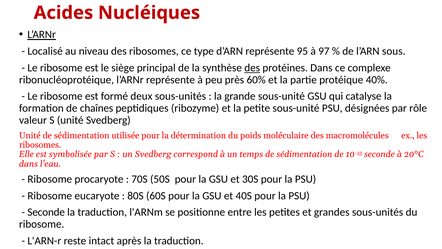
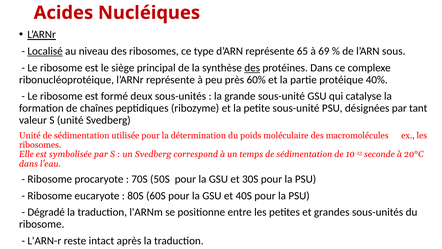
Localisé underline: none -> present
95: 95 -> 65
97: 97 -> 69
rôle: rôle -> tant
Seconde at (46, 212): Seconde -> Dégradé
